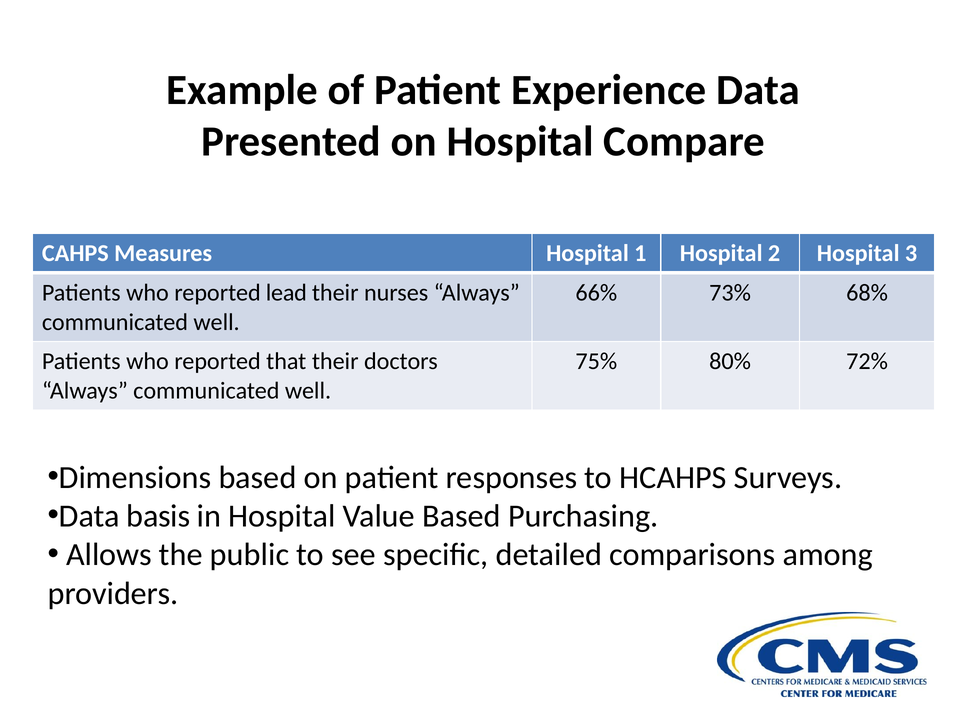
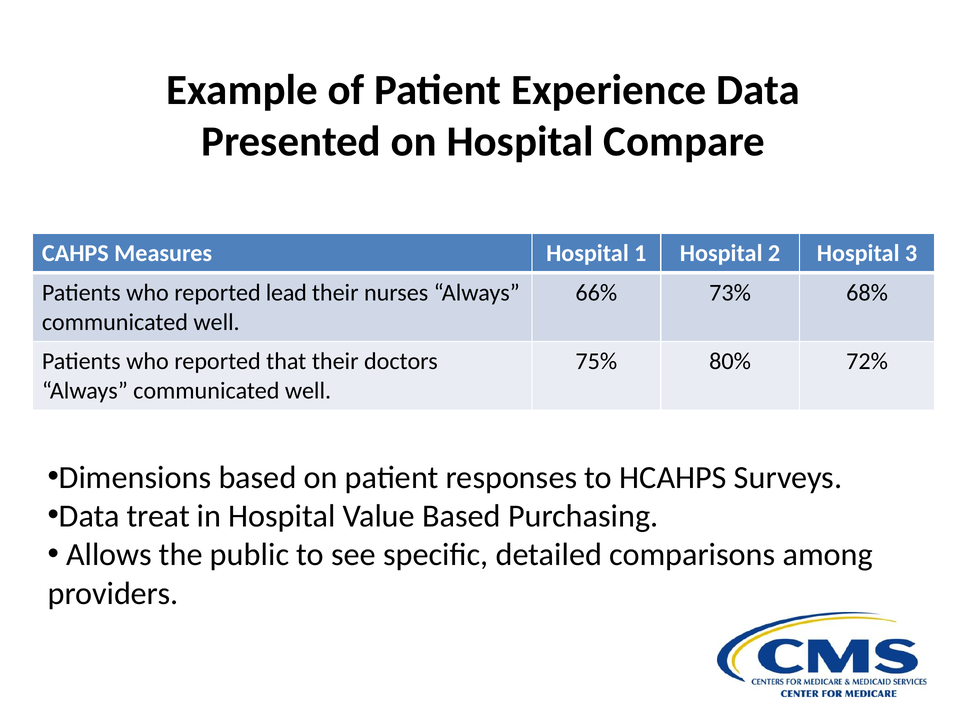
basis: basis -> treat
